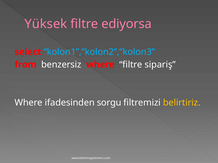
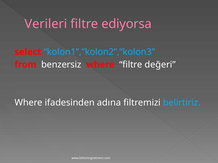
Yüksek: Yüksek -> Verileri
sipariş: sipariş -> değeri
sorgu: sorgu -> adına
belirtiriz colour: yellow -> light blue
